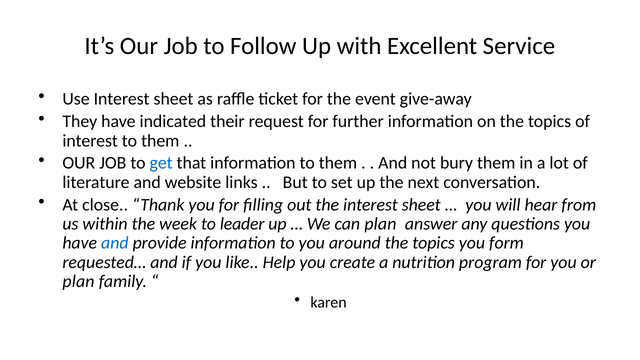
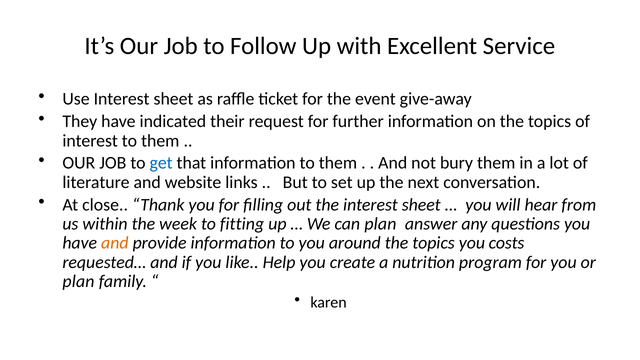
leader: leader -> fitting
and at (115, 243) colour: blue -> orange
form: form -> costs
